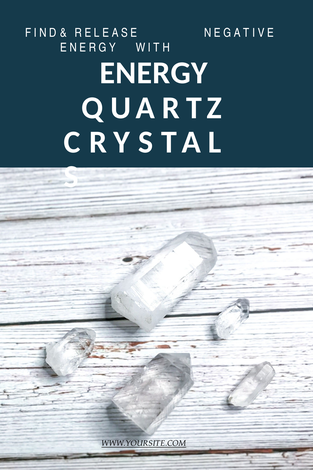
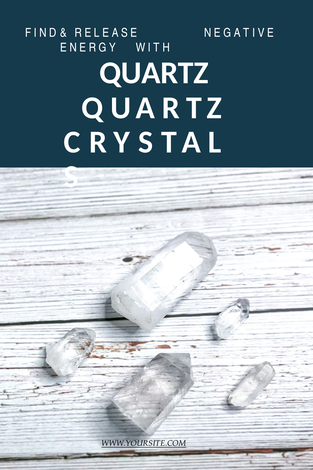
ENERGY at (154, 73): ENERGY -> QUARTZ
